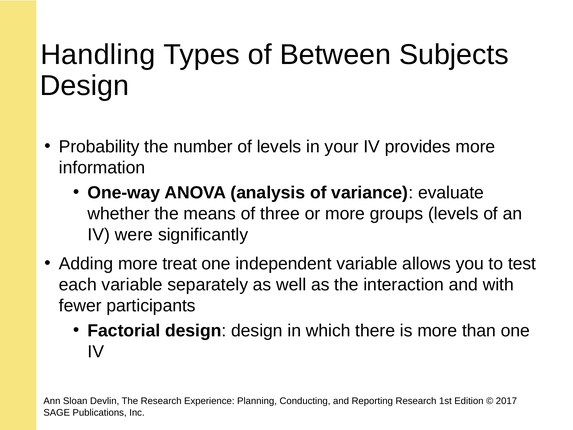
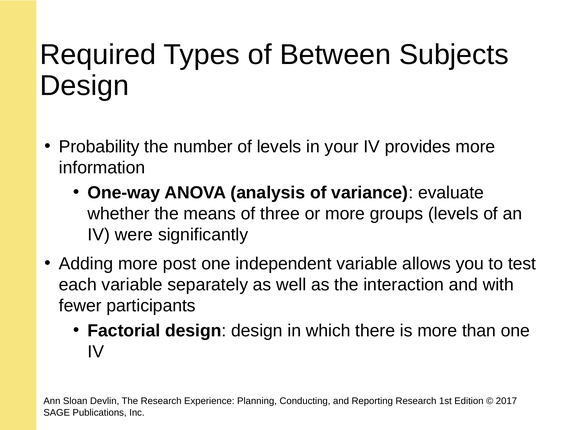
Handling: Handling -> Required
treat: treat -> post
